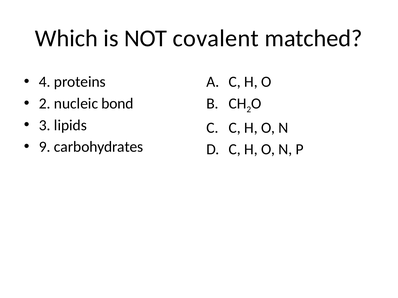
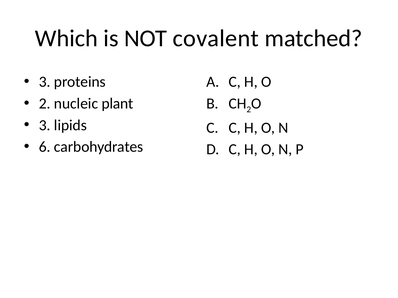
4 at (45, 82): 4 -> 3
bond: bond -> plant
9: 9 -> 6
